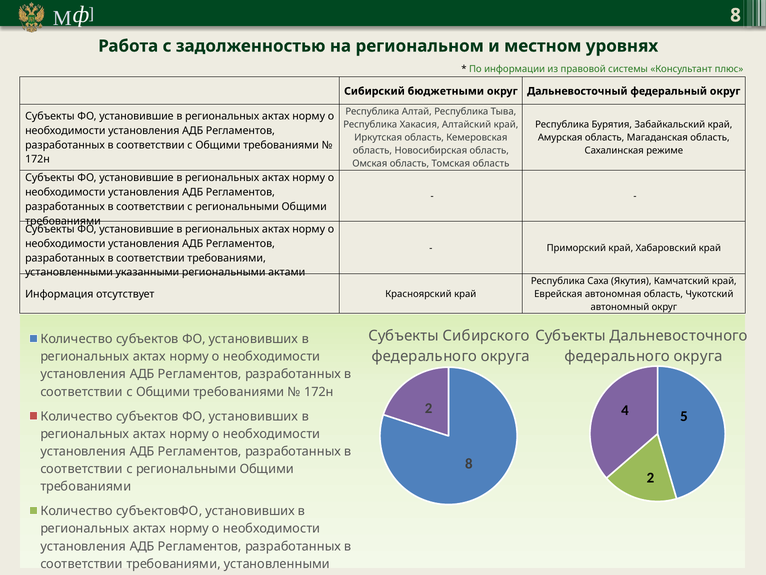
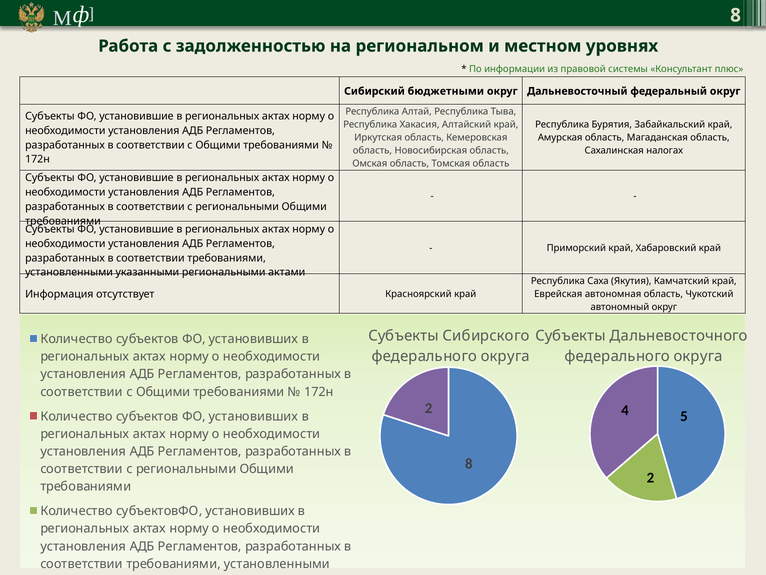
режиме: режиме -> налогах
